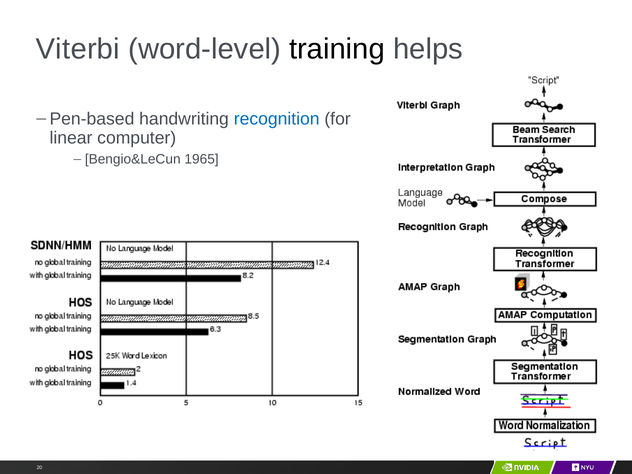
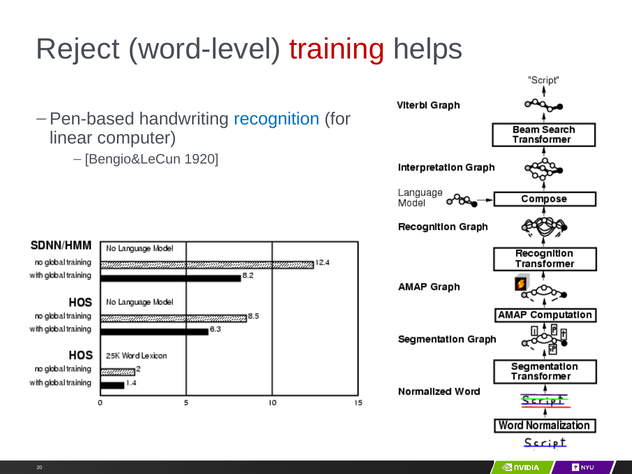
Viterbi: Viterbi -> Reject
training colour: black -> red
1965: 1965 -> 1920
